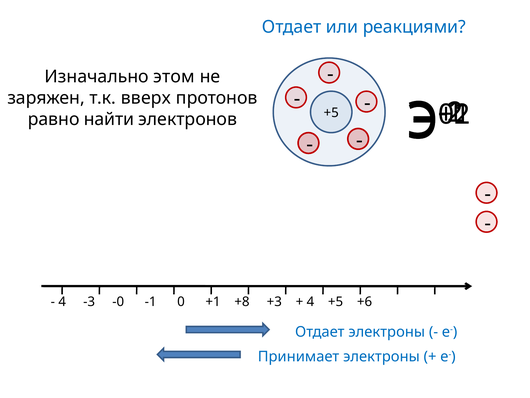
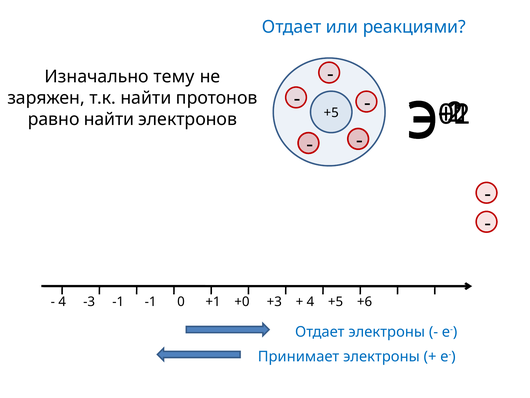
этом: этом -> тему
т.к вверх: вверх -> найти
-3 -0: -0 -> -1
+8: +8 -> +0
